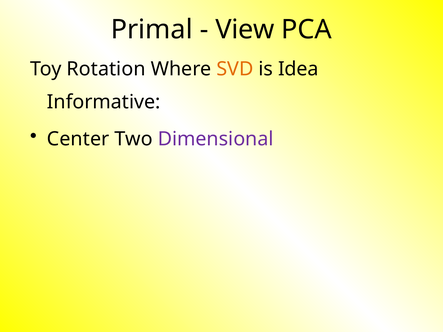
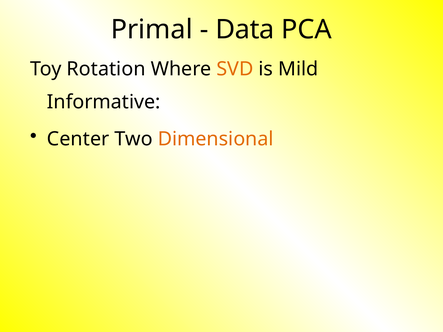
View: View -> Data
Idea: Idea -> Mild
Dimensional colour: purple -> orange
